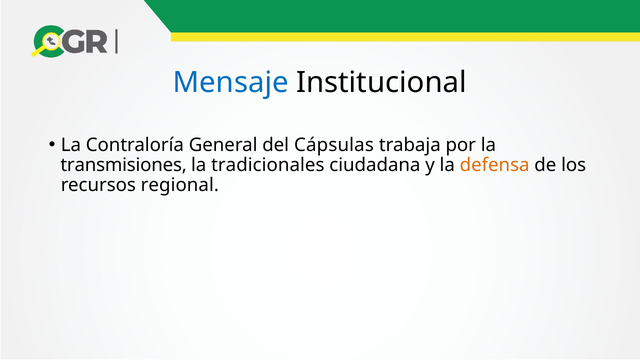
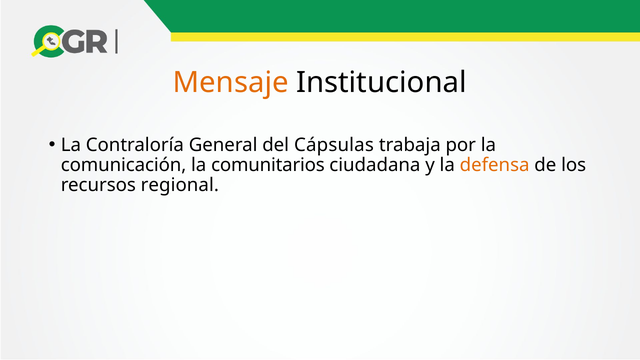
Mensaje colour: blue -> orange
transmisiones: transmisiones -> comunicación
tradicionales: tradicionales -> comunitarios
